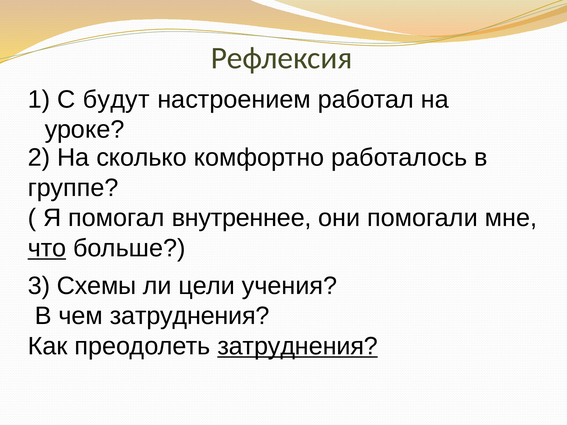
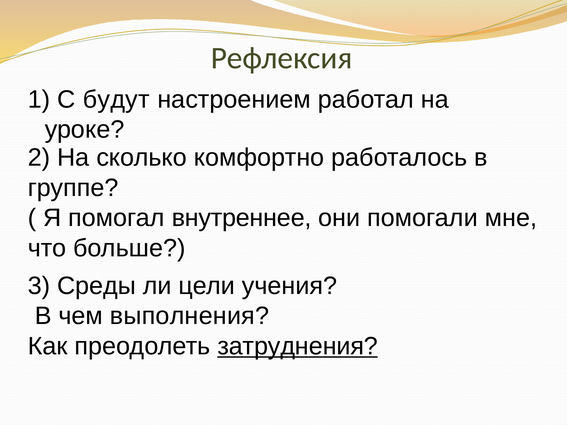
что underline: present -> none
Схемы: Схемы -> Среды
чем затруднения: затруднения -> выполнения
